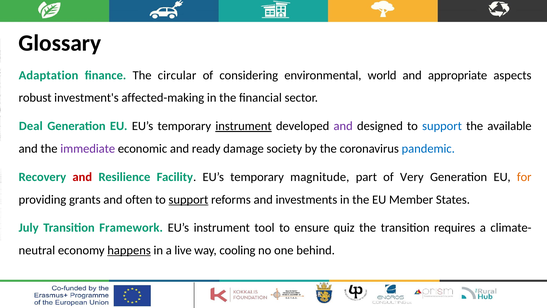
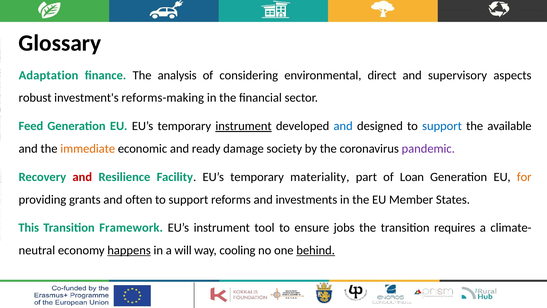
circular: circular -> analysis
world: world -> direct
appropriate: appropriate -> supervisory
affected-making: affected-making -> reforms-making
Deal: Deal -> Feed
and at (343, 126) colour: purple -> blue
immediate colour: purple -> orange
pandemic colour: blue -> purple
magnitude: magnitude -> materiality
Very: Very -> Loan
support at (188, 199) underline: present -> none
July: July -> This
quiz: quiz -> jobs
live: live -> will
behind underline: none -> present
